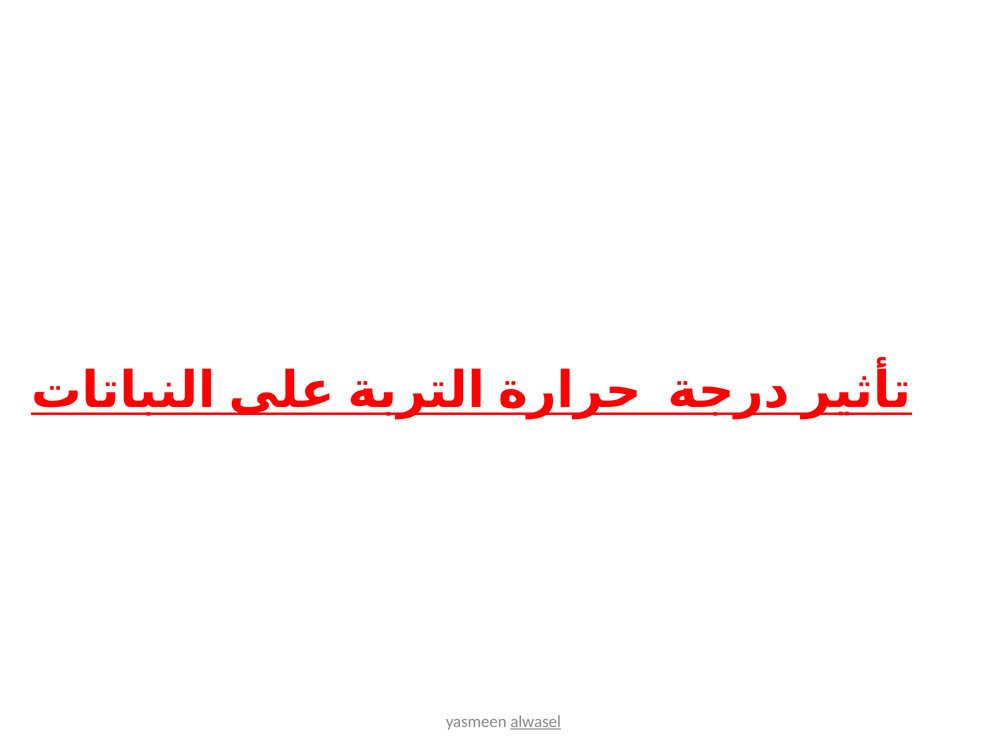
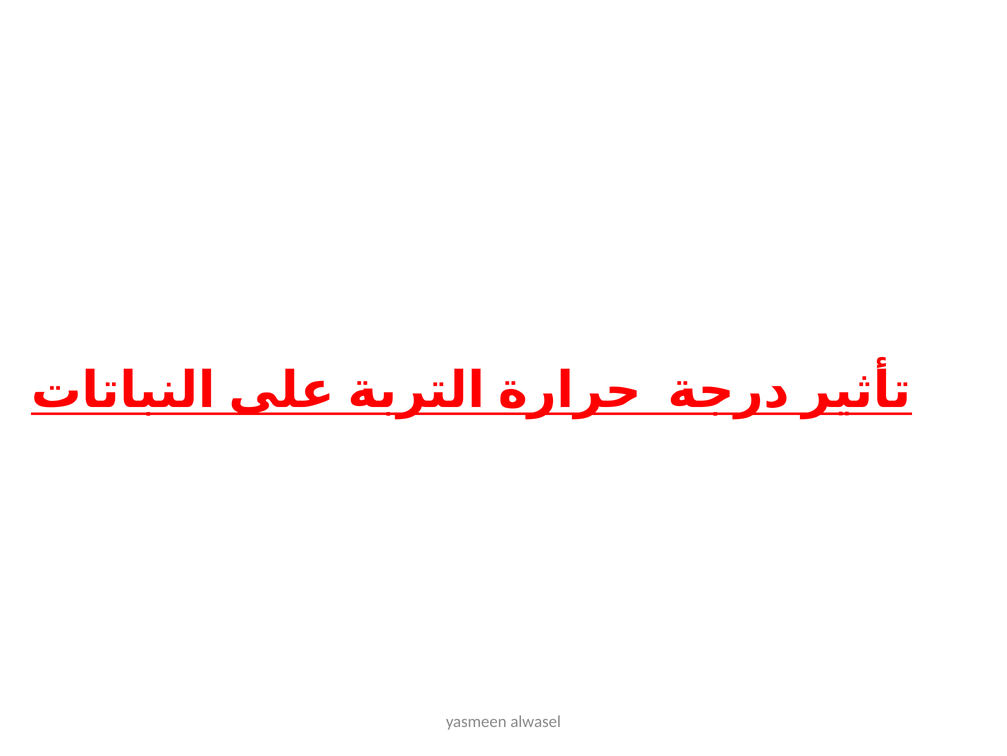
alwasel underline: present -> none
